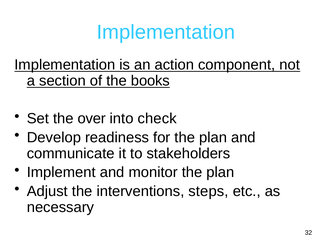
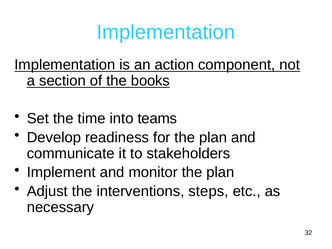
over: over -> time
check: check -> teams
